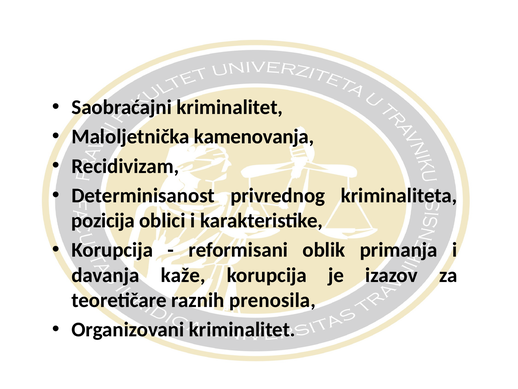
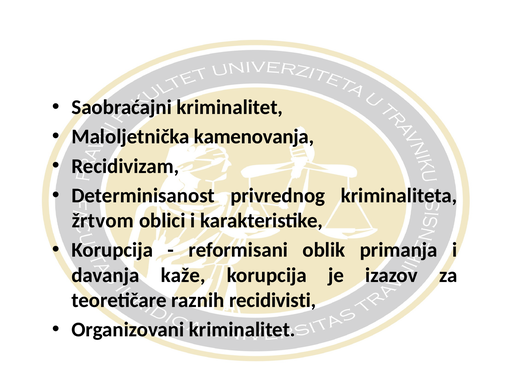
pozicija: pozicija -> žrtvom
prenosila: prenosila -> recidivisti
